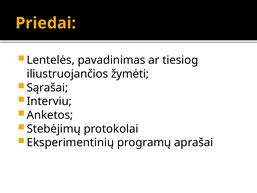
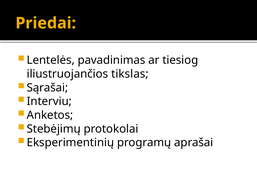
žymėti: žymėti -> tikslas
